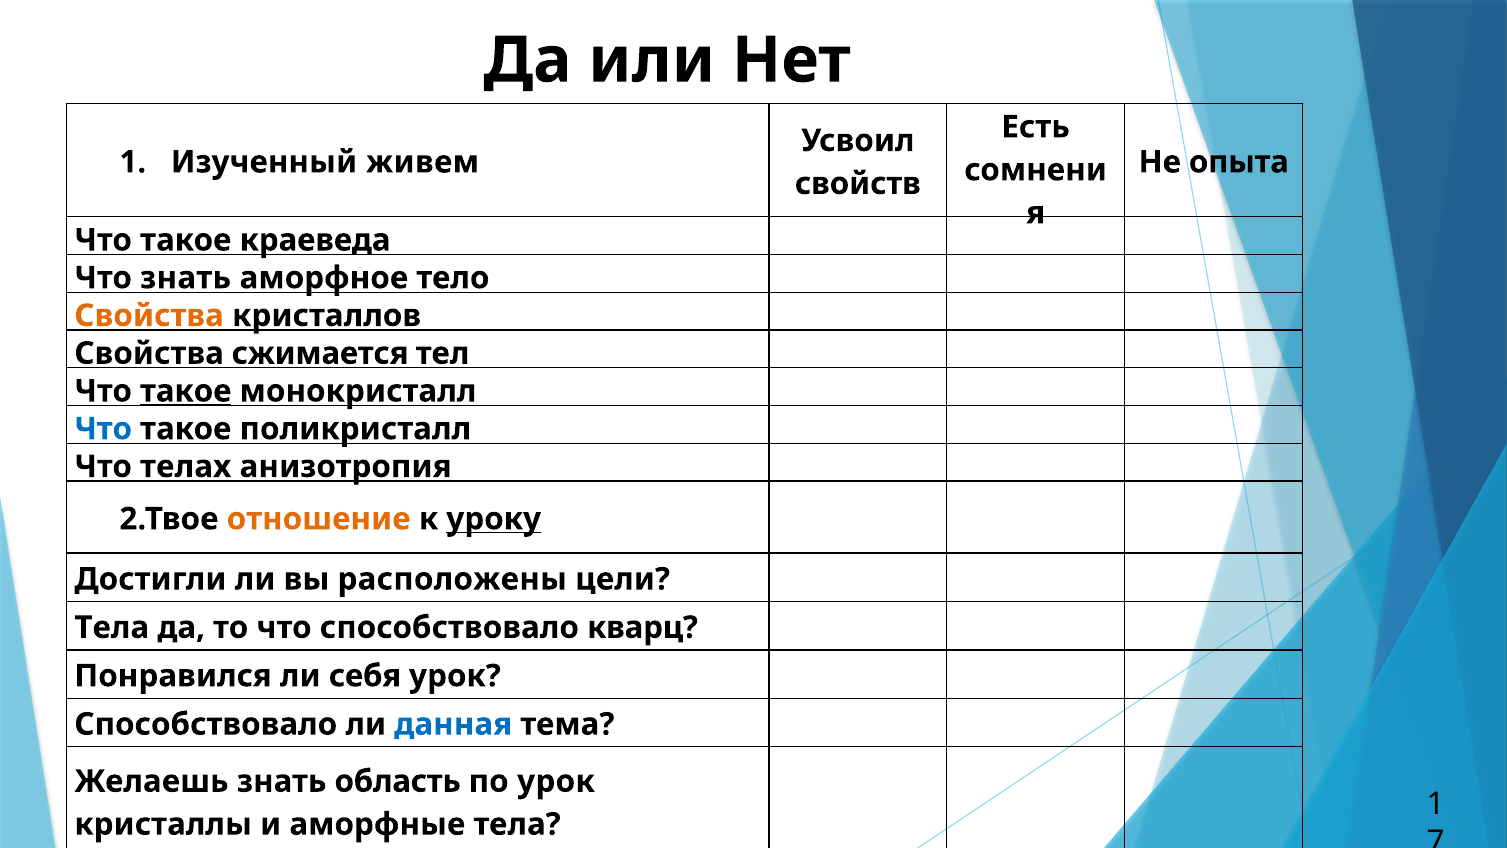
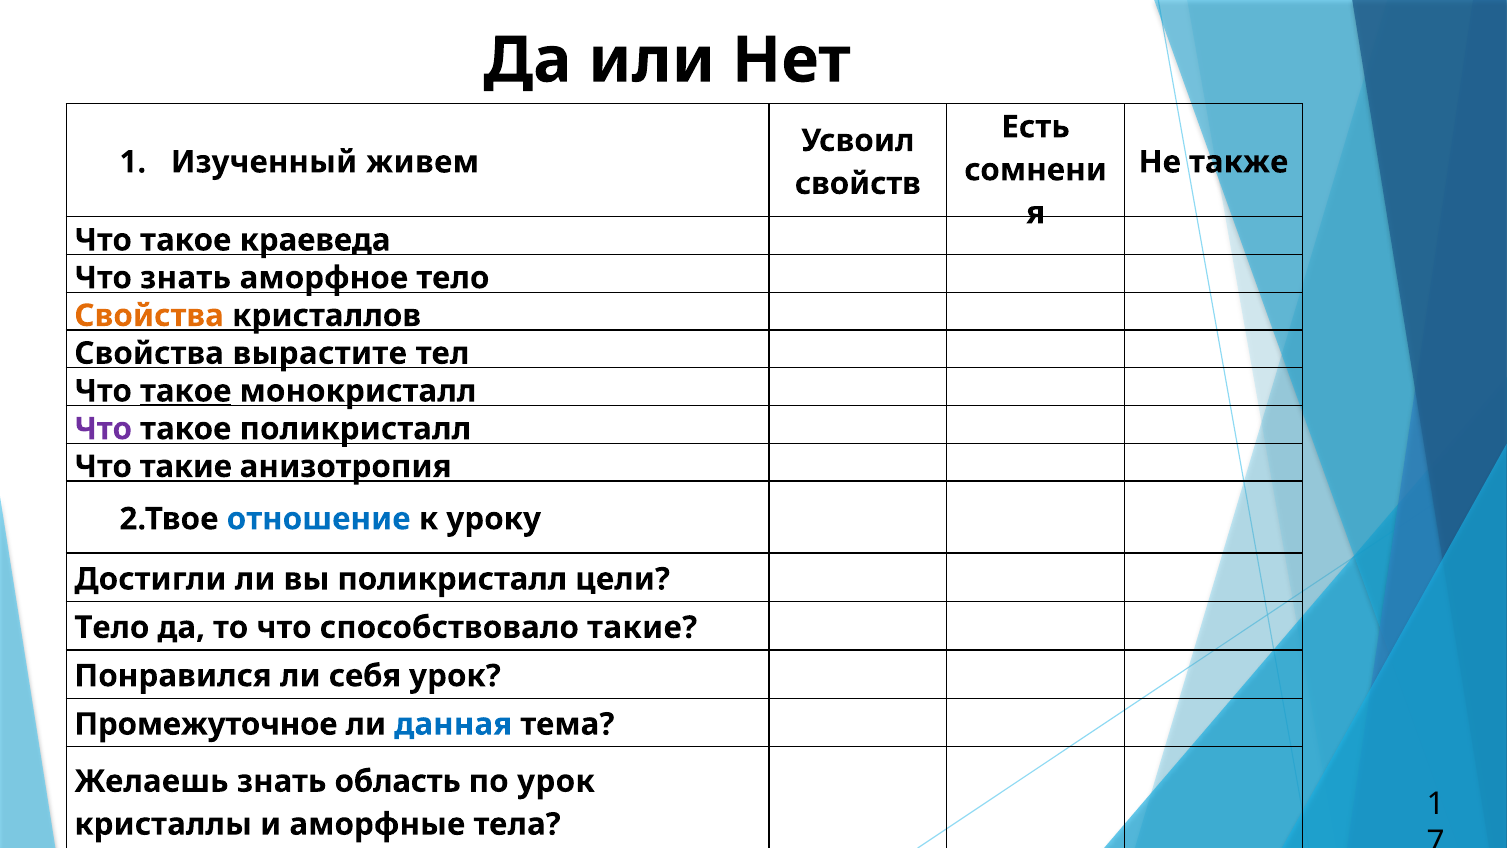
опыта: опыта -> также
сжимается: сжимается -> вырастите
Что at (103, 429) colour: blue -> purple
Что телах: телах -> такие
отношение colour: orange -> blue
уроку underline: present -> none
вы расположены: расположены -> поликристалл
Тела at (112, 627): Тела -> Тело
способствовало кварц: кварц -> такие
Способствовало at (206, 724): Способствовало -> Промежуточное
